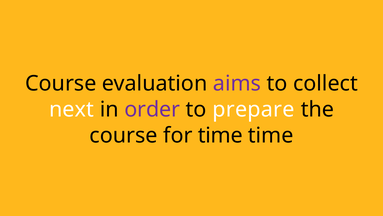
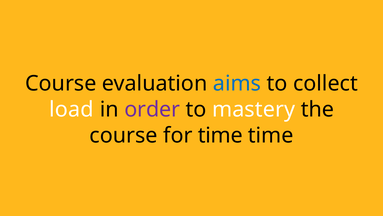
aims colour: purple -> blue
next: next -> load
prepare: prepare -> mastery
